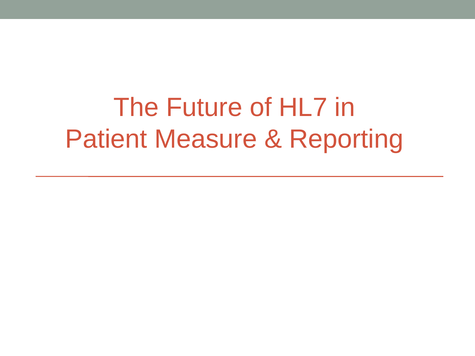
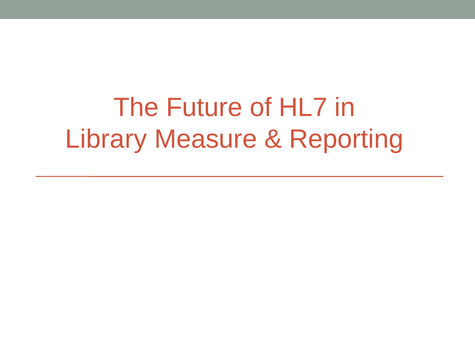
Patient: Patient -> Library
